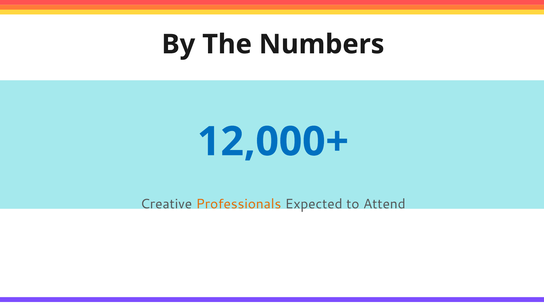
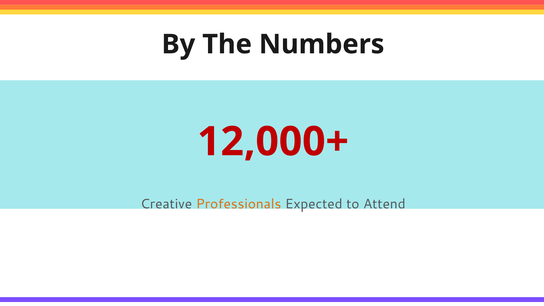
12,000+ colour: blue -> red
